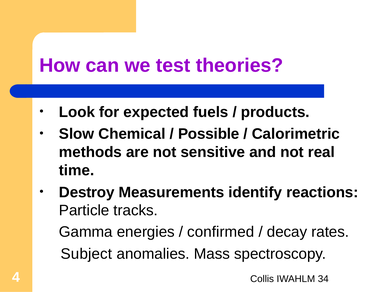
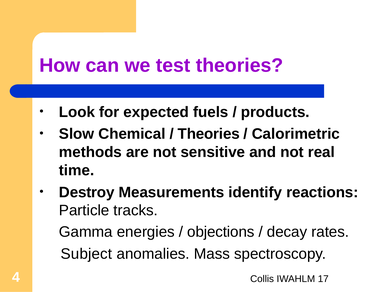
Possible at (209, 134): Possible -> Theories
confirmed: confirmed -> objections
34: 34 -> 17
